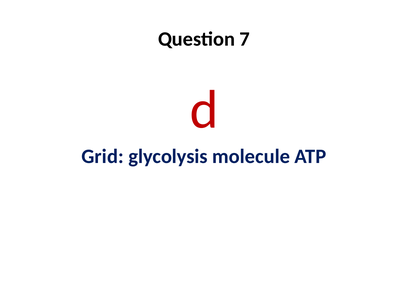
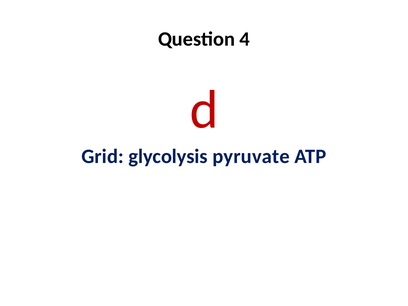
7: 7 -> 4
molecule: molecule -> pyruvate
